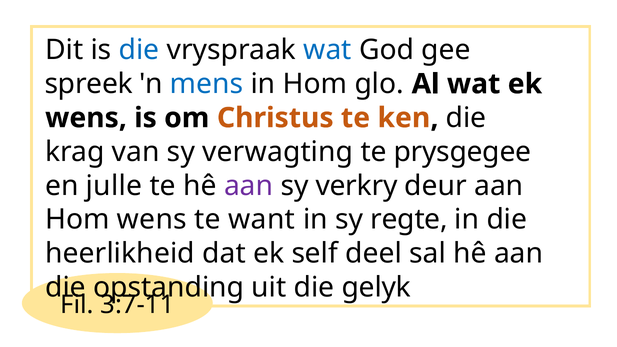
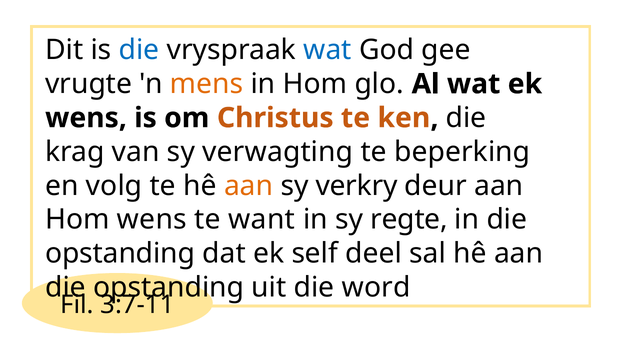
spreek: spreek -> vrugte
mens colour: blue -> orange
prysgegee: prysgegee -> beperking
julle: julle -> volg
aan at (249, 186) colour: purple -> orange
heerlikheid at (120, 254): heerlikheid -> opstanding
gelyk: gelyk -> word
